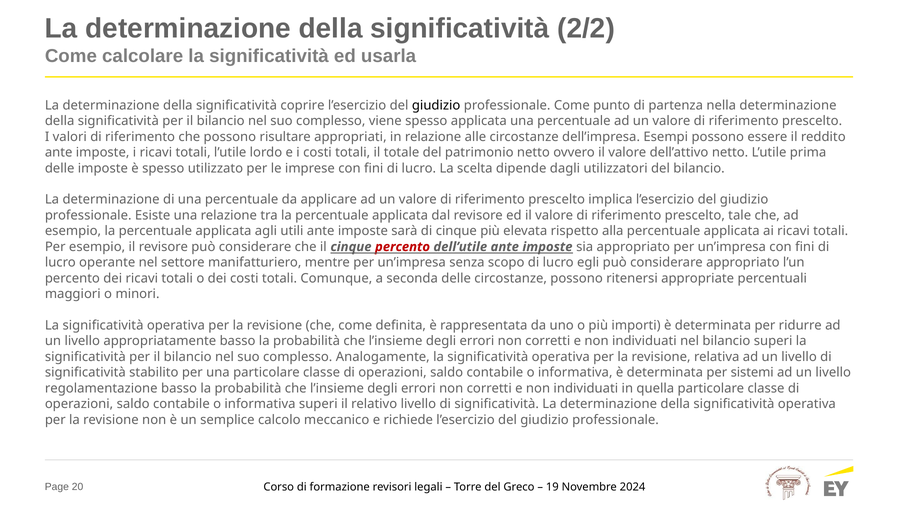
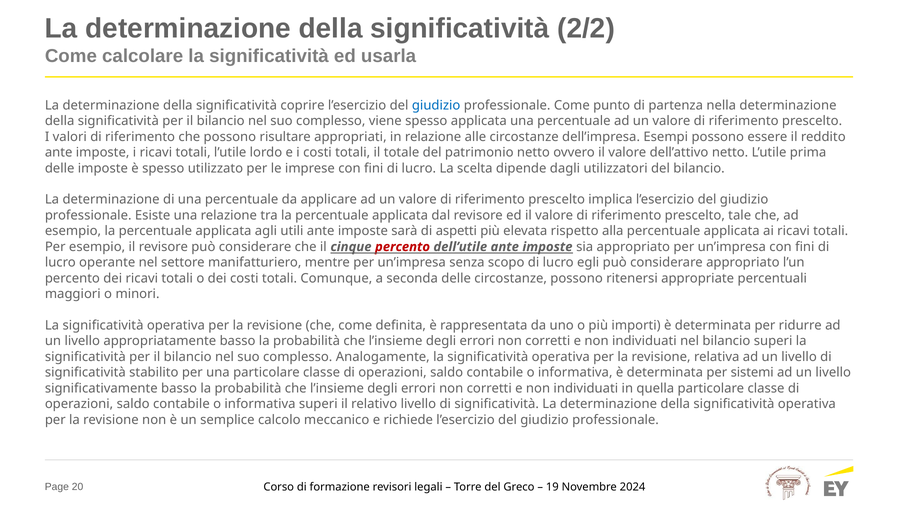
giudizio at (436, 105) colour: black -> blue
di cinque: cinque -> aspetti
regolamentazione: regolamentazione -> significativamente
